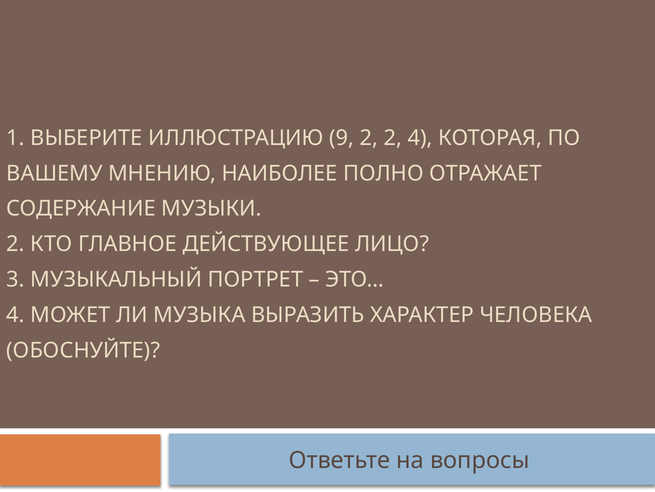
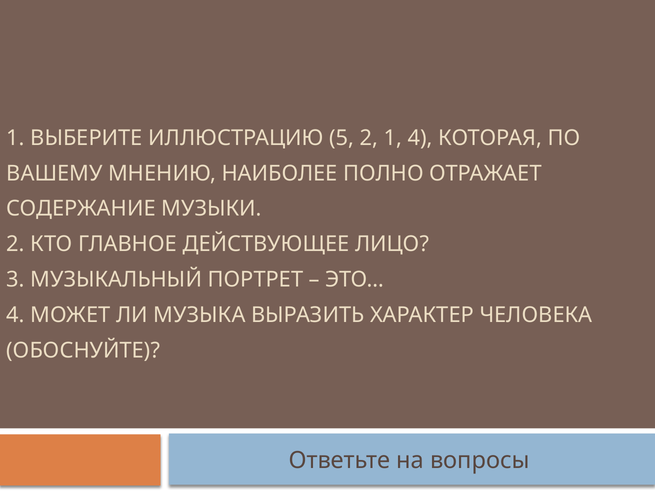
9: 9 -> 5
2 2: 2 -> 1
